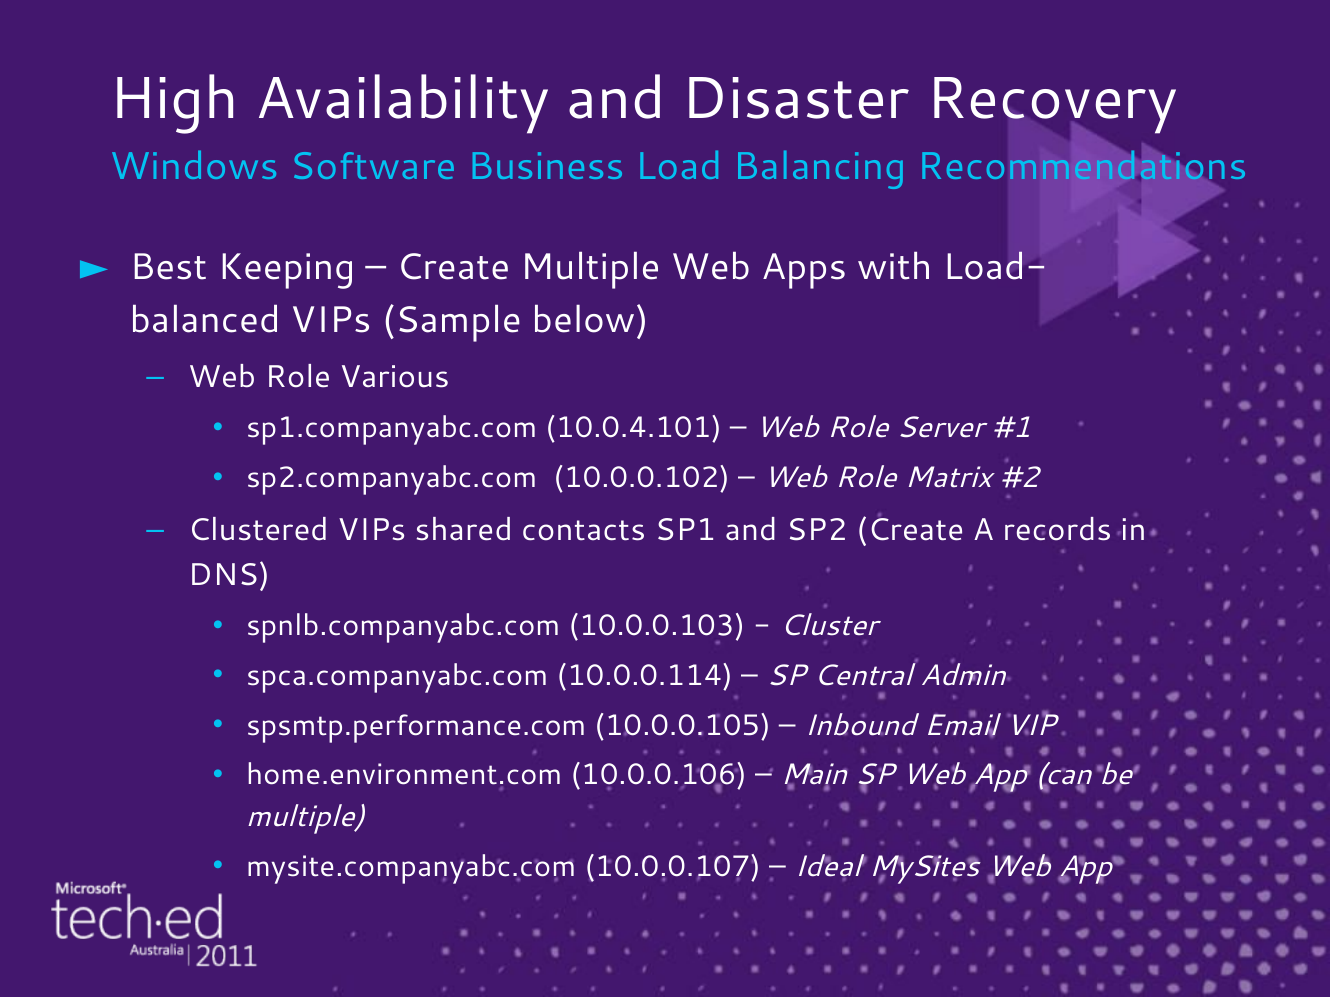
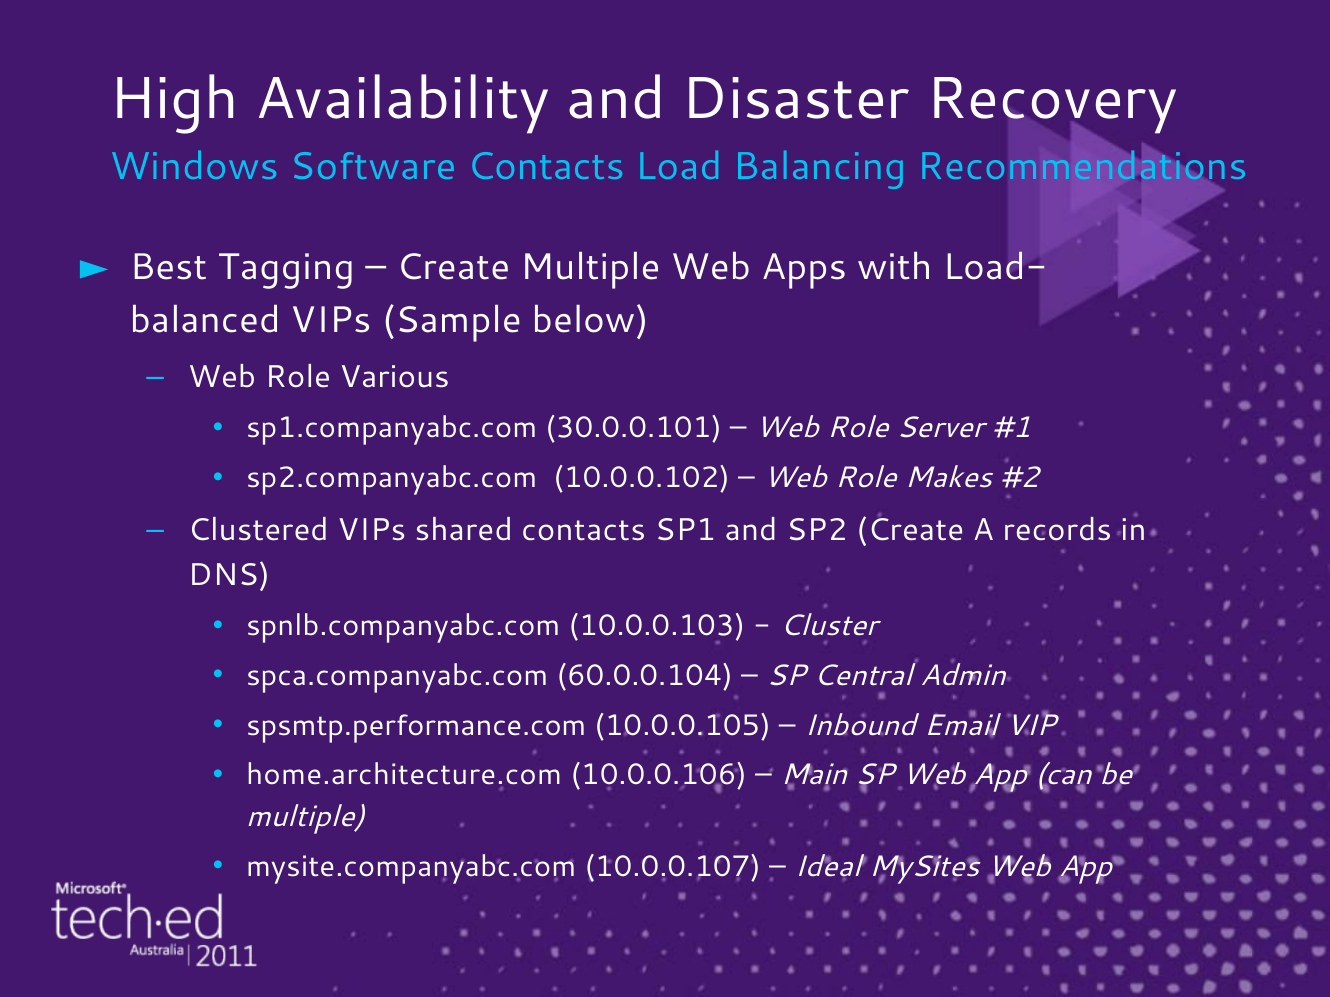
Software Business: Business -> Contacts
Keeping: Keeping -> Tagging
10.0.4.101: 10.0.4.101 -> 30.0.0.101
Matrix: Matrix -> Makes
10.0.0.114: 10.0.0.114 -> 60.0.0.104
home.environment.com: home.environment.com -> home.architecture.com
